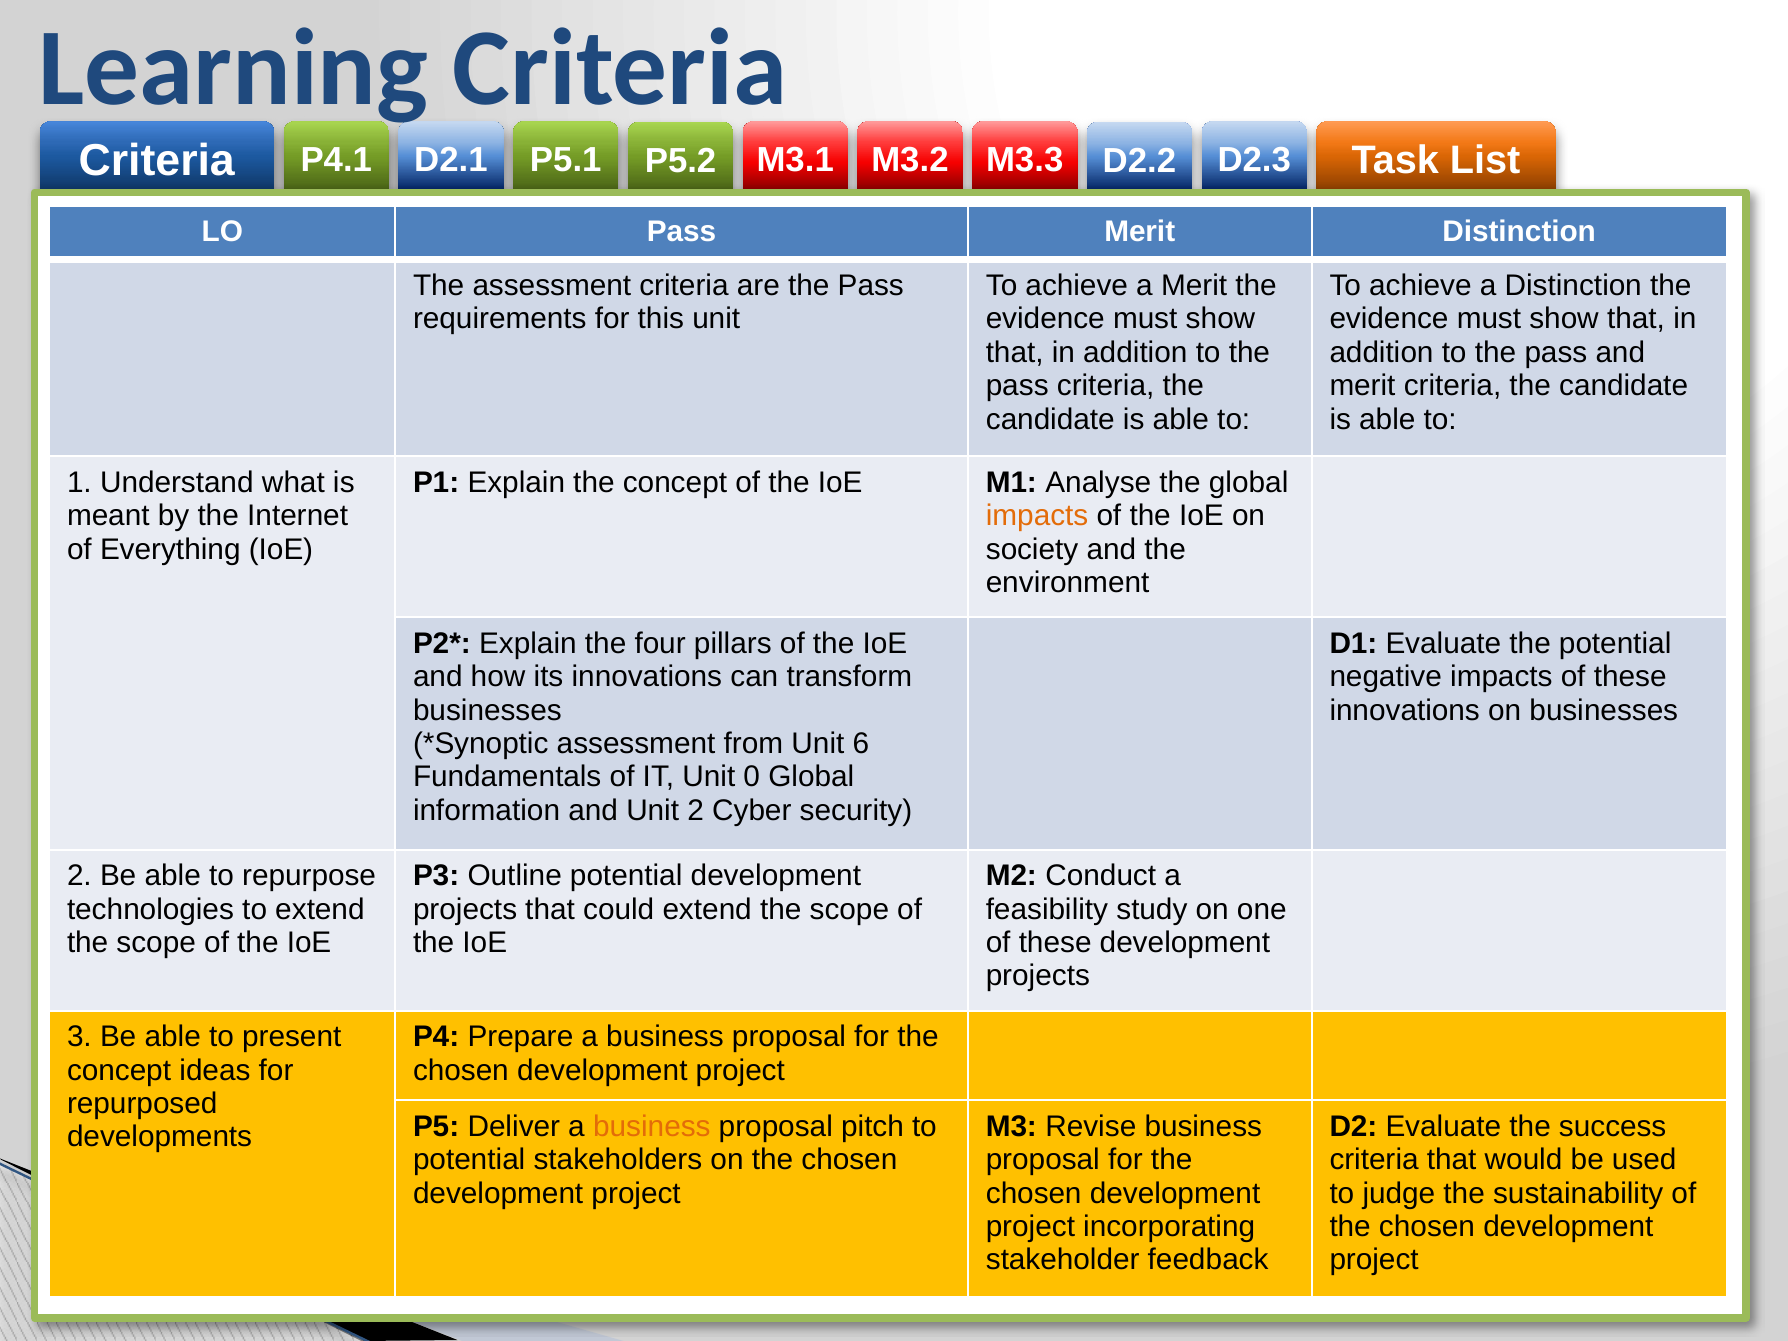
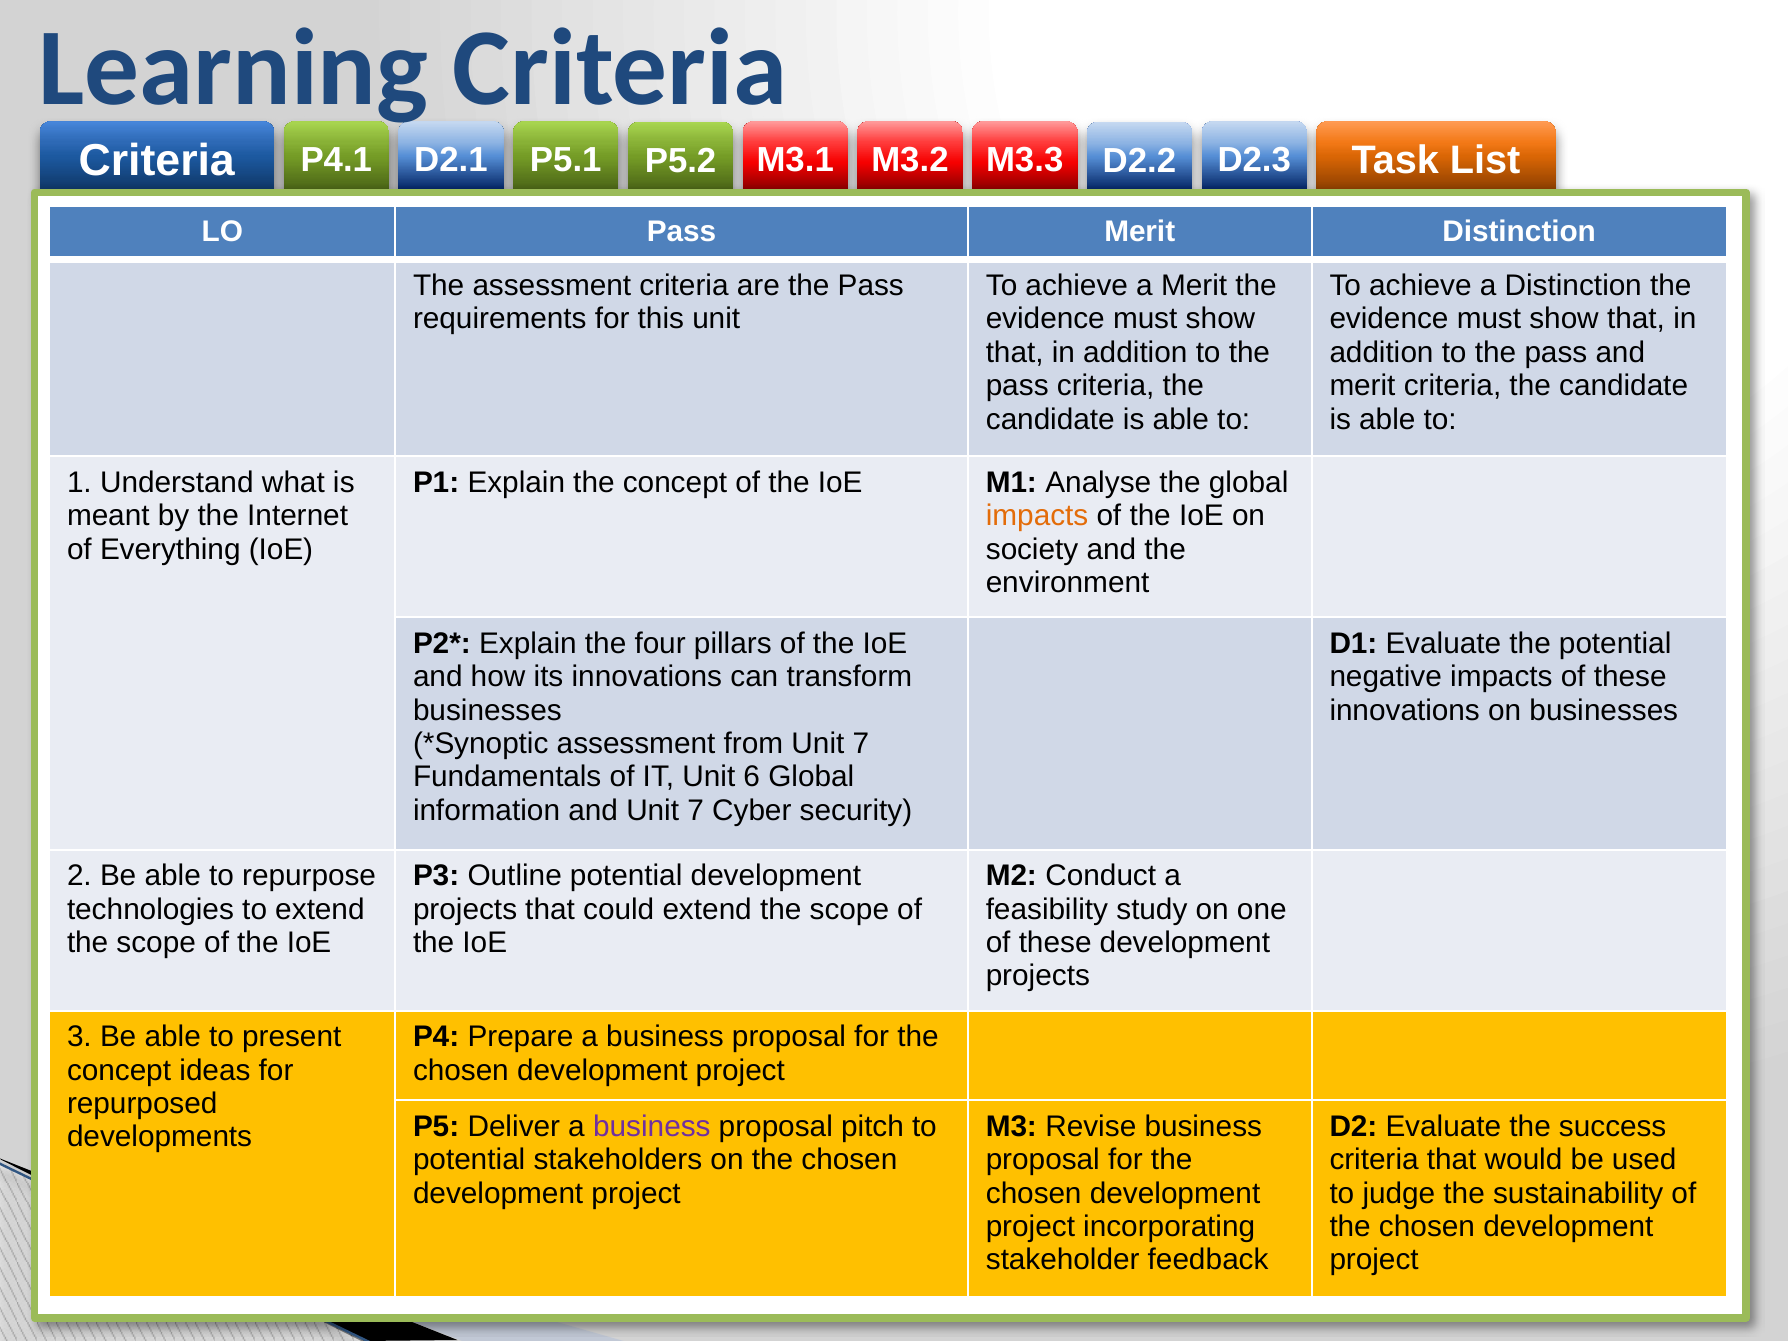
from Unit 6: 6 -> 7
0: 0 -> 6
and Unit 2: 2 -> 7
business at (652, 1126) colour: orange -> purple
